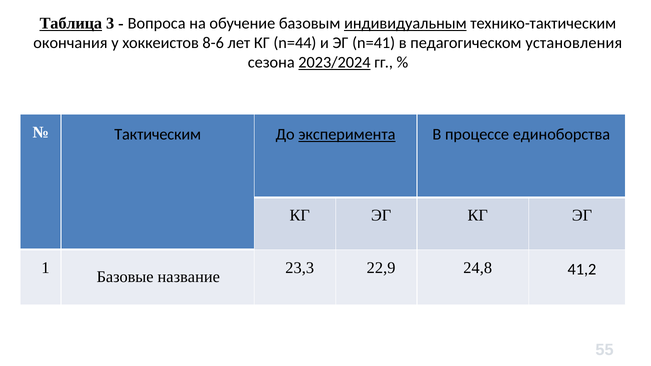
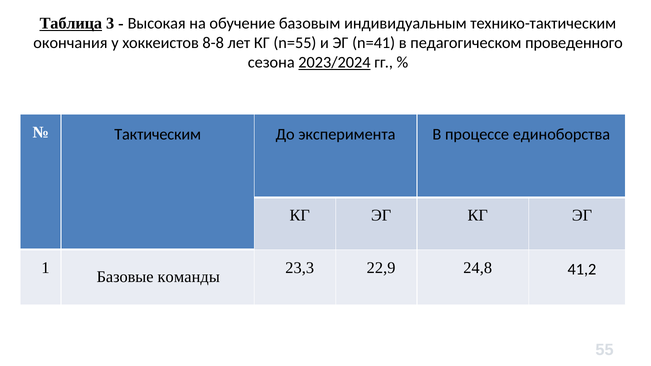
Вопроса: Вопроса -> Высокая
индивидуальным underline: present -> none
8-6: 8-6 -> 8-8
n=44: n=44 -> n=55
установления: установления -> проведенного
эксперимента underline: present -> none
название: название -> команды
